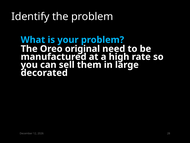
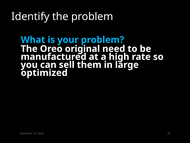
decorated: decorated -> optimized
